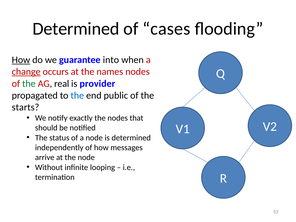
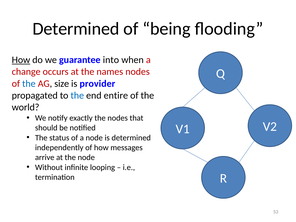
cases: cases -> being
change underline: present -> none
the at (29, 84) colour: green -> blue
real: real -> size
public: public -> entire
starts: starts -> world
